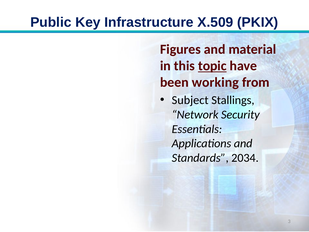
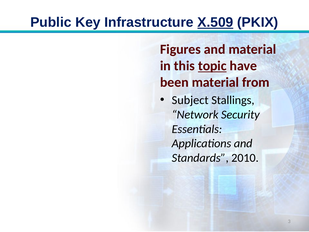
X.509 underline: none -> present
been working: working -> material
2034: 2034 -> 2010
